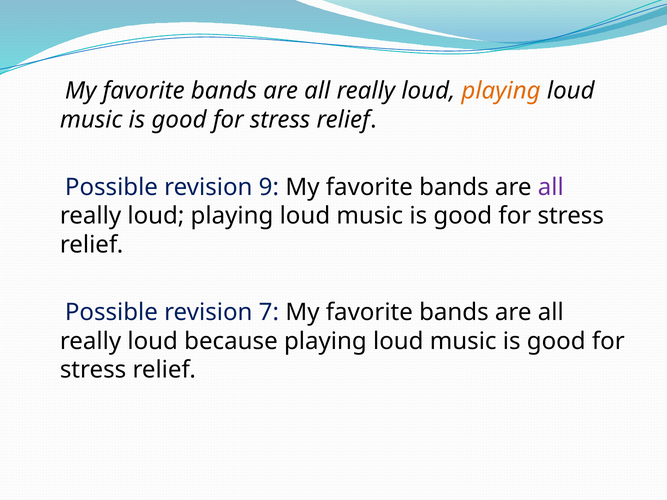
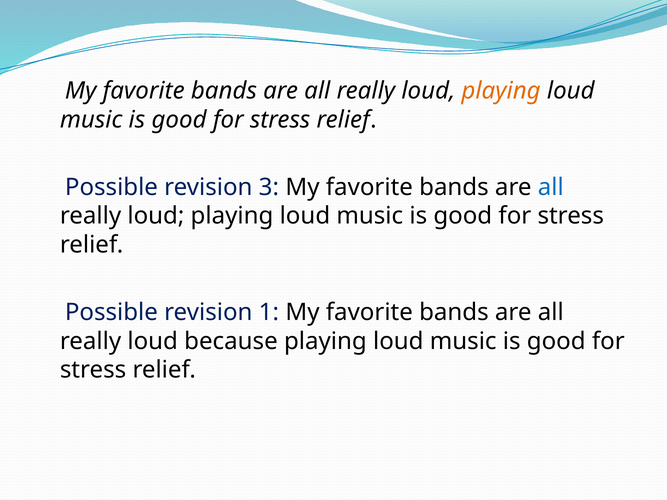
9: 9 -> 3
all at (551, 187) colour: purple -> blue
7: 7 -> 1
